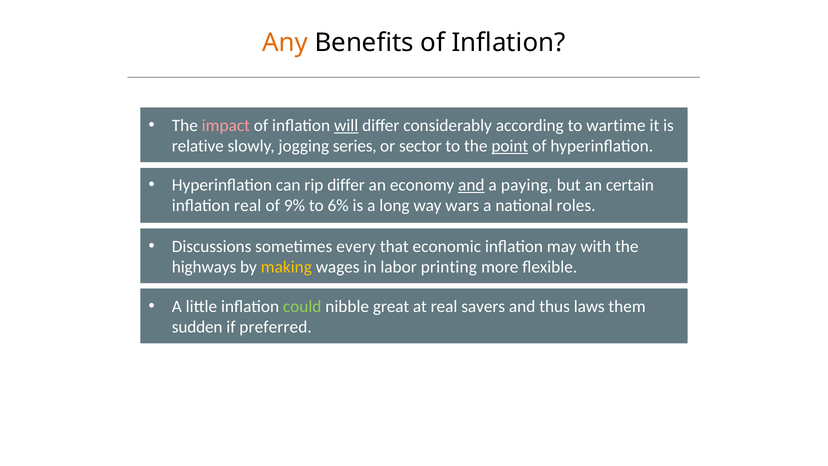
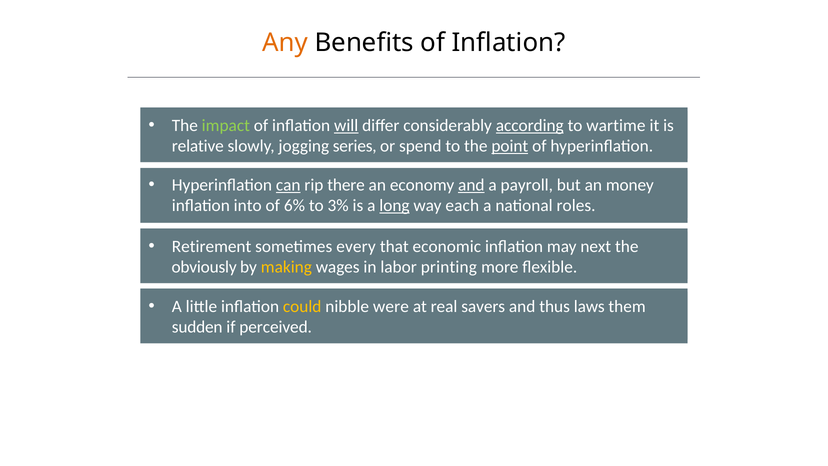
impact colour: pink -> light green
according underline: none -> present
sector: sector -> spend
can underline: none -> present
rip differ: differ -> there
paying: paying -> payroll
certain: certain -> money
inflation real: real -> into
9%: 9% -> 6%
6%: 6% -> 3%
long underline: none -> present
wars: wars -> each
Discussions: Discussions -> Retirement
with: with -> next
highways: highways -> obviously
could colour: light green -> yellow
great: great -> were
preferred: preferred -> perceived
